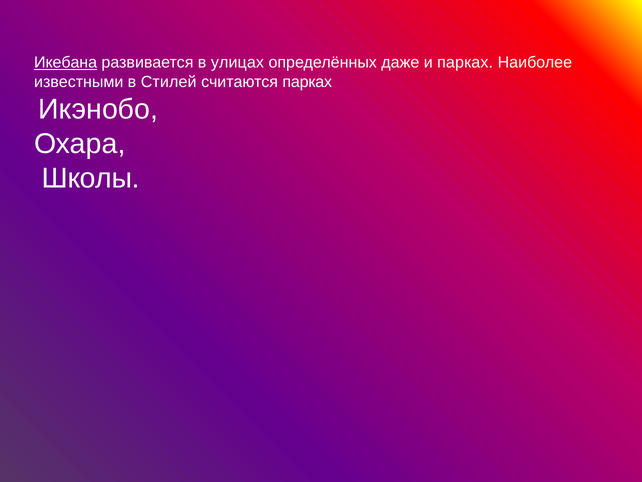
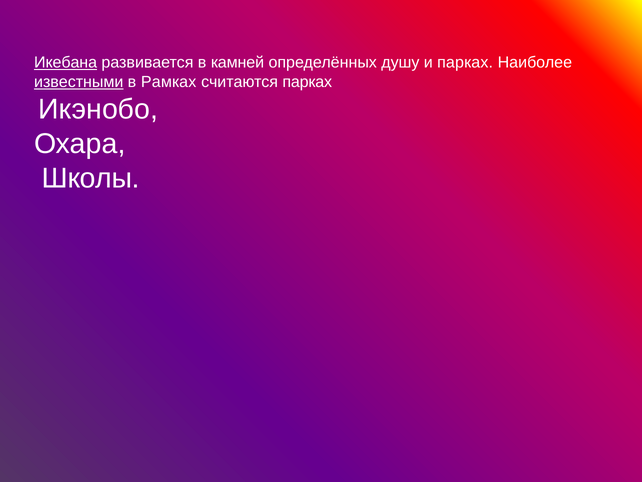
улицах: улицах -> камней
даже: даже -> душу
известными underline: none -> present
Стилей: Стилей -> Рамках
